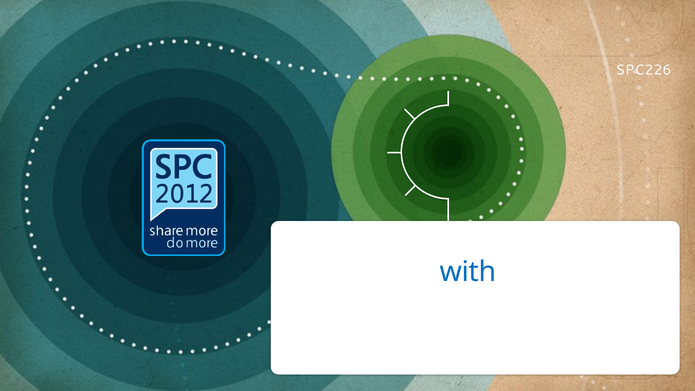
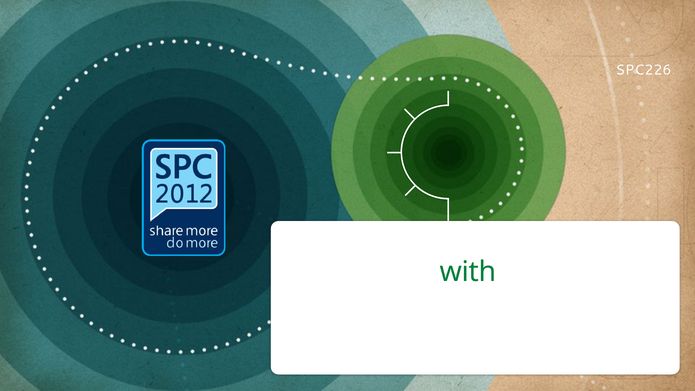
with colour: blue -> green
